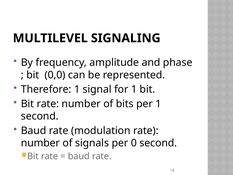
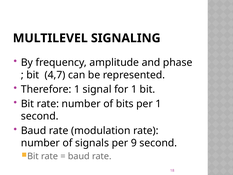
0,0: 0,0 -> 4,7
0: 0 -> 9
